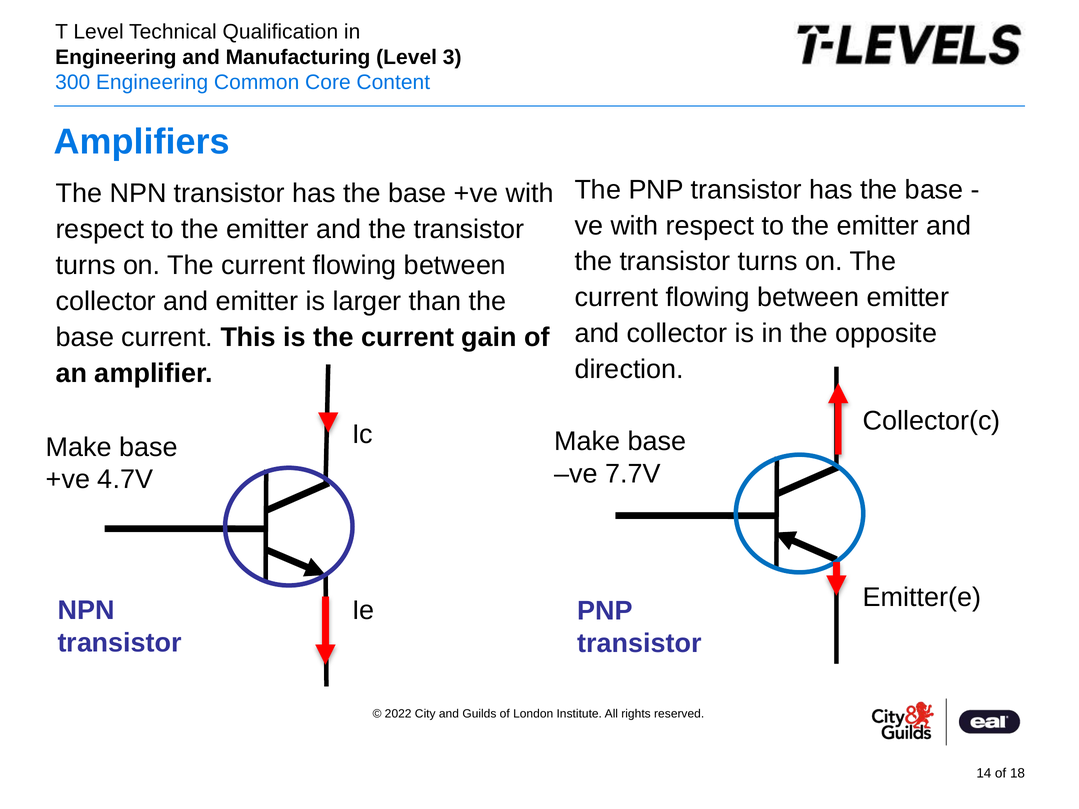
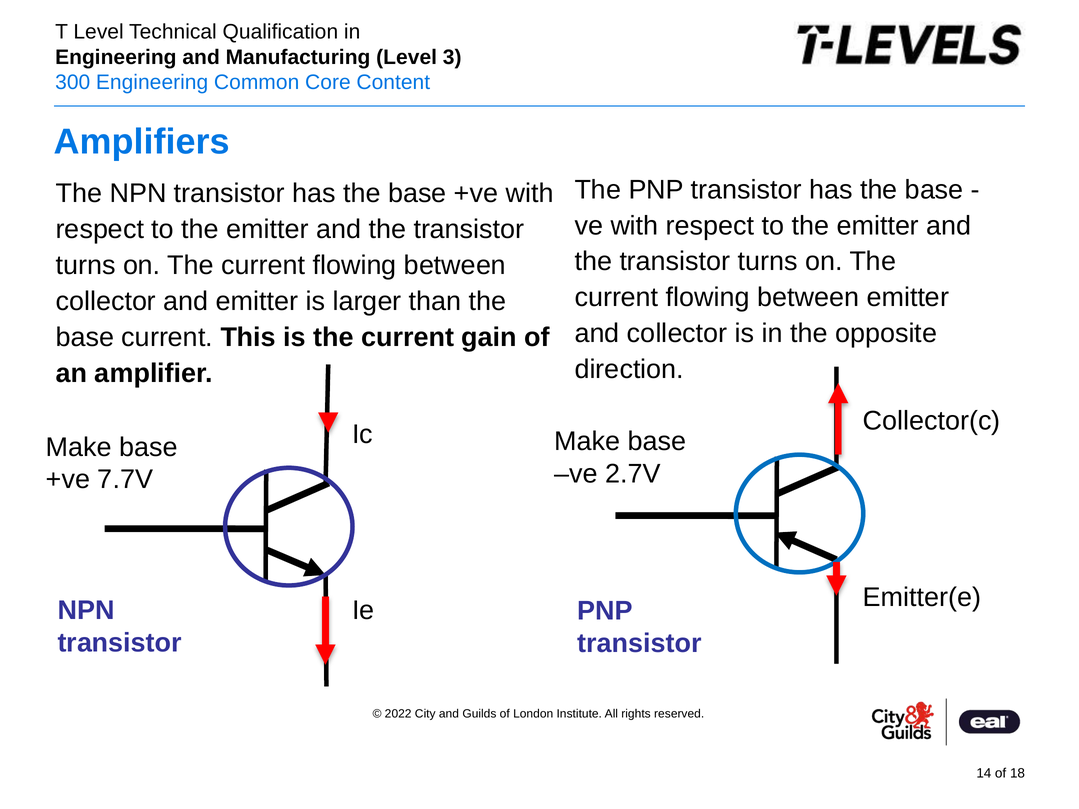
7.7V: 7.7V -> 2.7V
4.7V: 4.7V -> 7.7V
